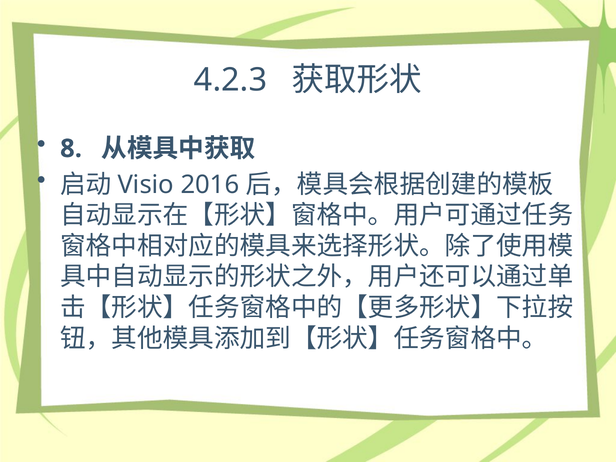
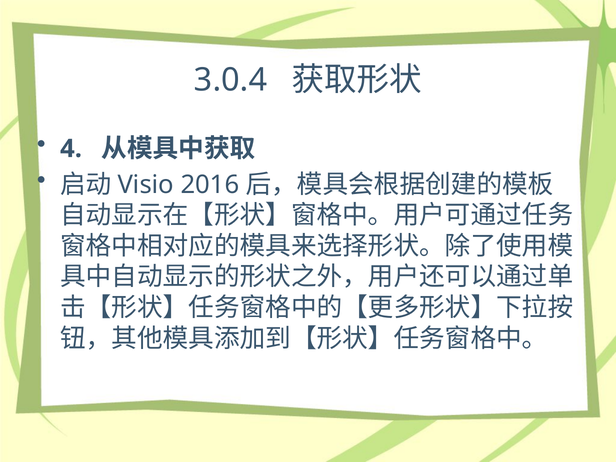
4.2.3: 4.2.3 -> 3.0.4
8: 8 -> 4
